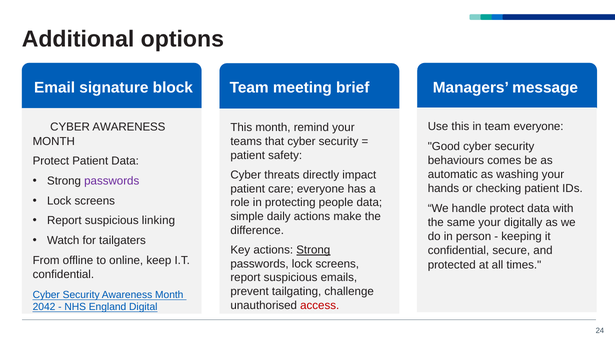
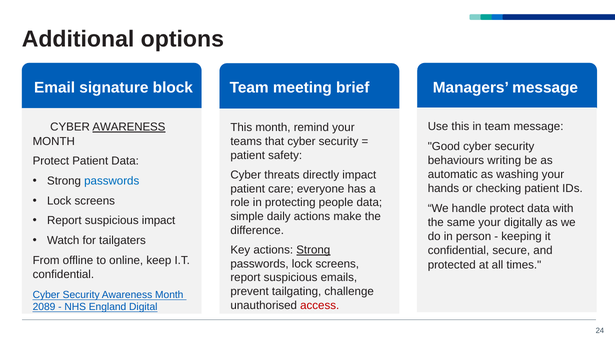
team everyone: everyone -> message
AWARENESS at (129, 127) underline: none -> present
comes: comes -> writing
passwords at (112, 181) colour: purple -> blue
suspicious linking: linking -> impact
2042: 2042 -> 2089
